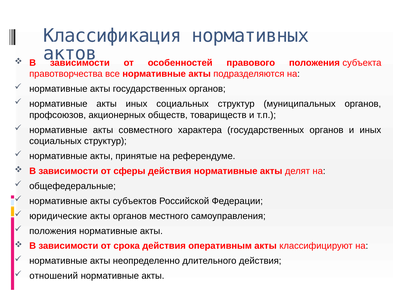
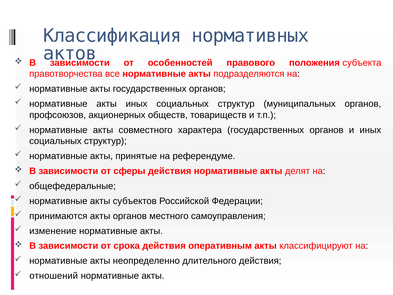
юридические: юридические -> принимаются
положения at (53, 231): положения -> изменение
